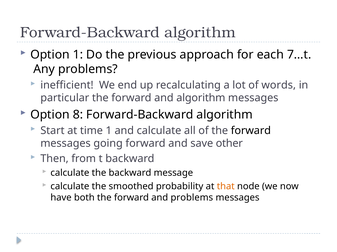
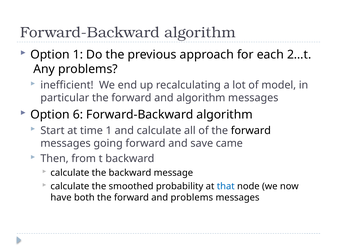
7…t: 7…t -> 2…t
words: words -> model
8: 8 -> 6
other: other -> came
that colour: orange -> blue
